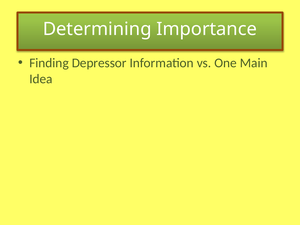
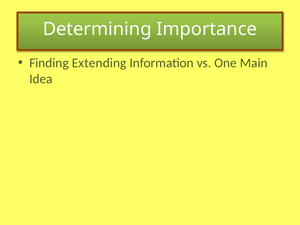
Depressor: Depressor -> Extending
